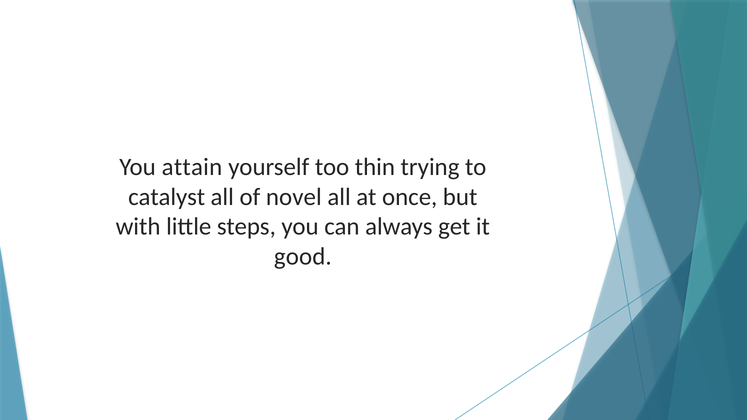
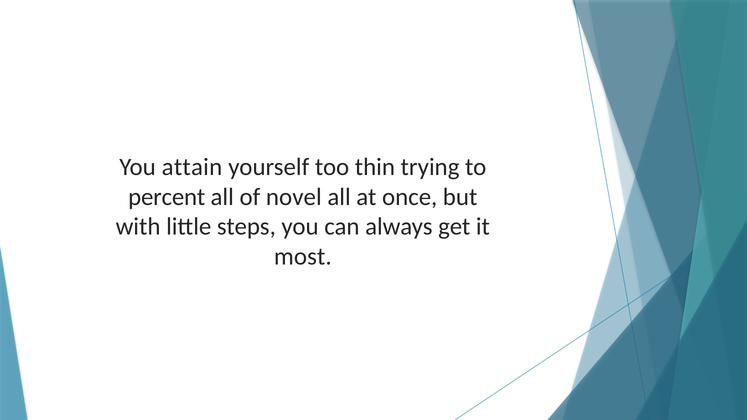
catalyst: catalyst -> percent
good: good -> most
